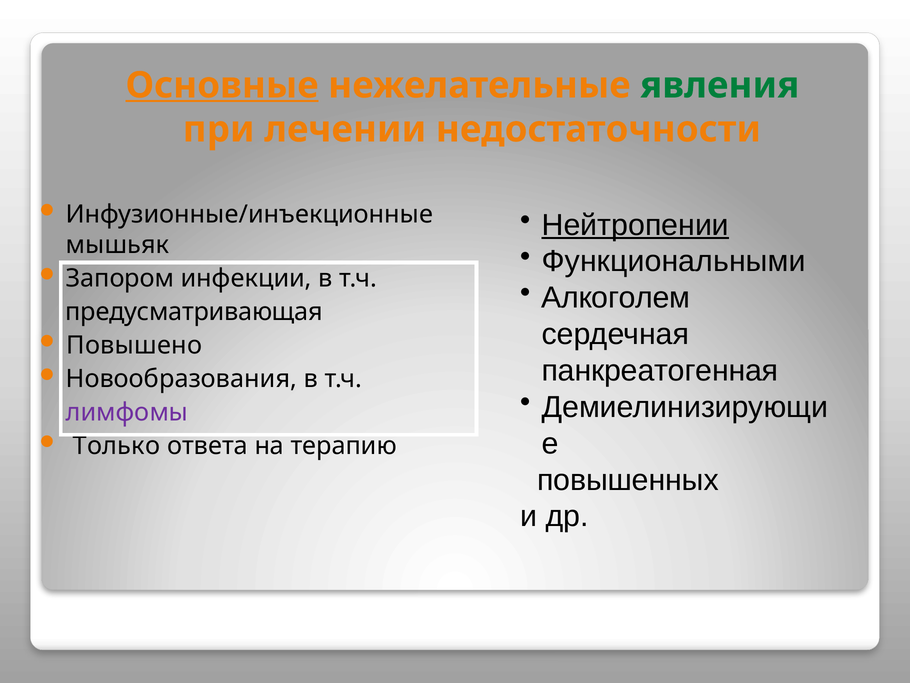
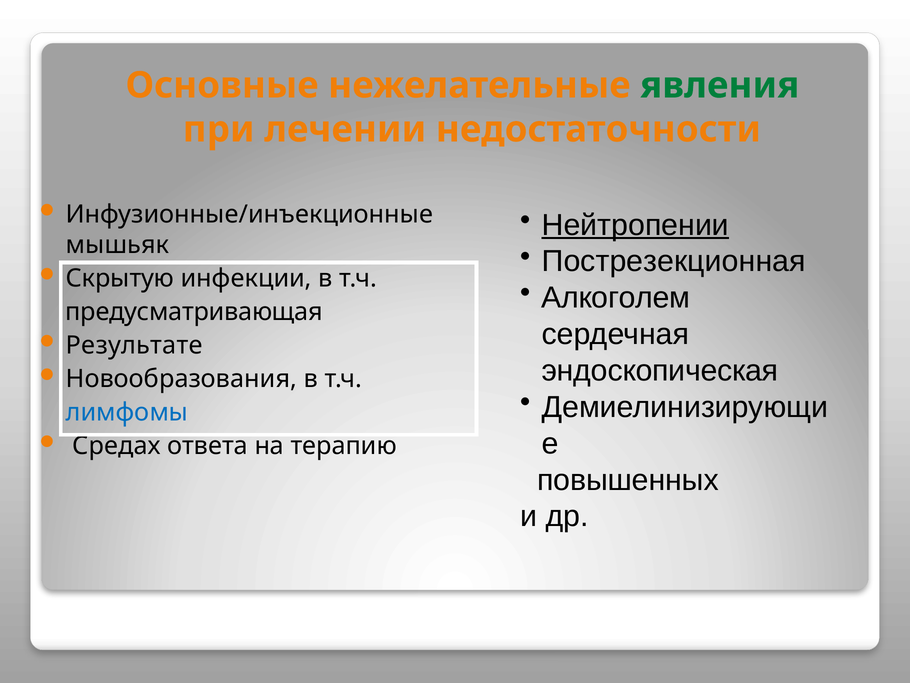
Основные underline: present -> none
Функциональными: Функциональными -> Пострезекционная
Запором: Запором -> Скрытую
Повышено: Повышено -> Результате
панкреатогенная: панкреатогенная -> эндоскопическая
лимфомы colour: purple -> blue
Только: Только -> Средах
